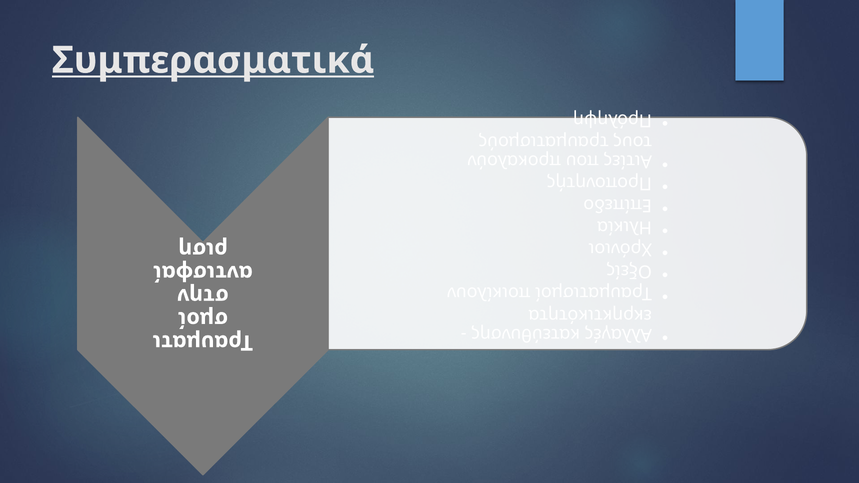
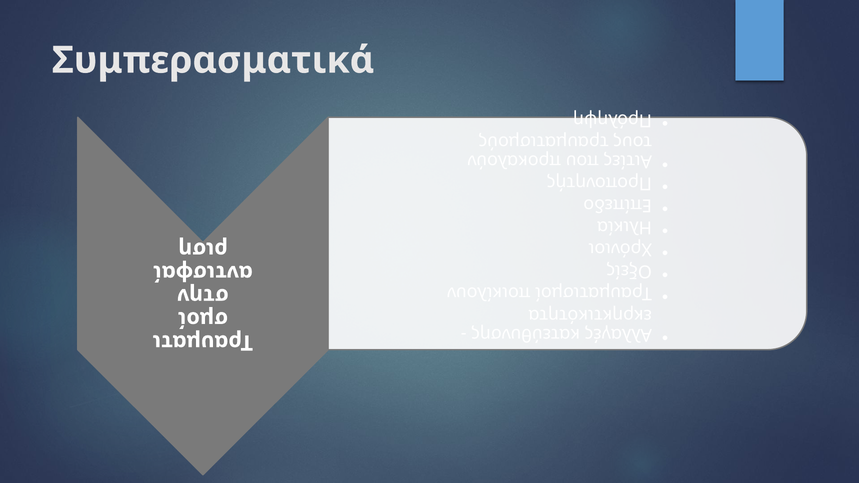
Συμπερασματικά underline: present -> none
